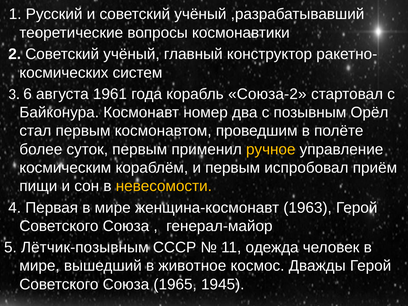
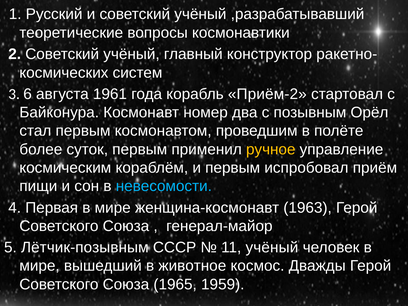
Союза-2: Союза-2 -> Приём-2
невесомости colour: yellow -> light blue
11 одежда: одежда -> учёный
1945: 1945 -> 1959
